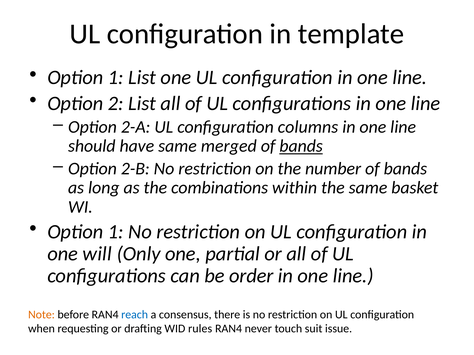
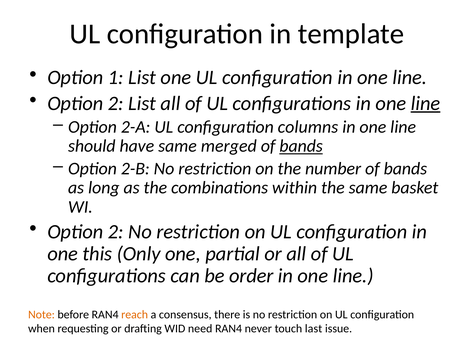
line at (426, 103) underline: none -> present
1 at (116, 232): 1 -> 2
will: will -> this
reach colour: blue -> orange
rules: rules -> need
suit: suit -> last
